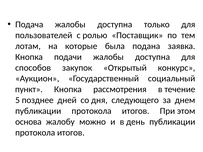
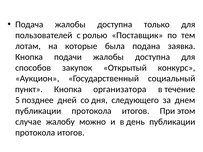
рассмотрения: рассмотрения -> организатора
основа: основа -> случае
